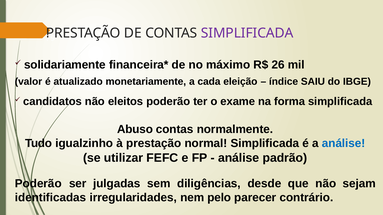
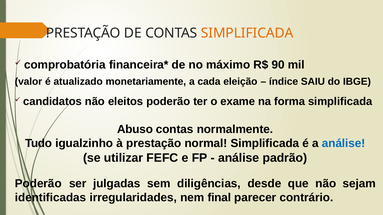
SIMPLIFICADA at (247, 33) colour: purple -> orange
solidariamente: solidariamente -> comprobatória
26: 26 -> 90
pelo: pelo -> final
